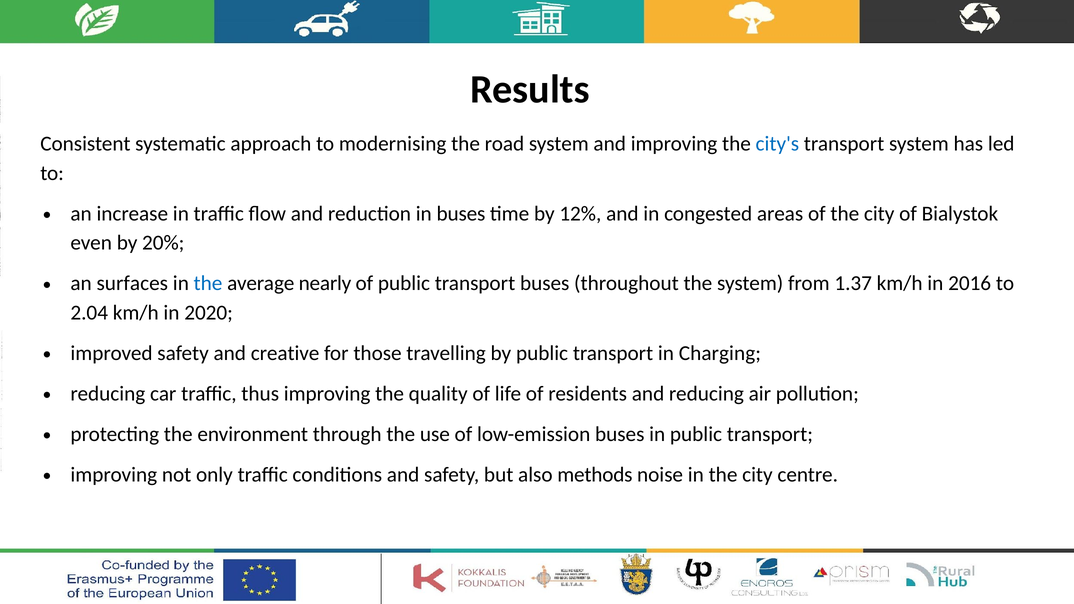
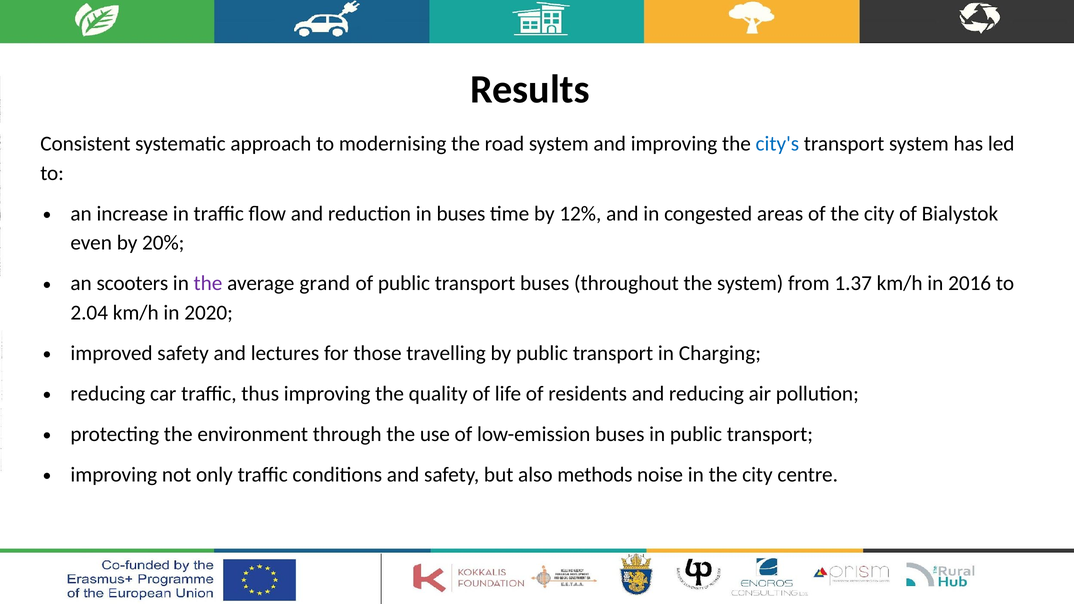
surfaces: surfaces -> scooters
the at (208, 283) colour: blue -> purple
nearly: nearly -> grand
creative: creative -> lectures
